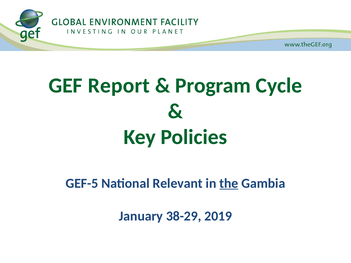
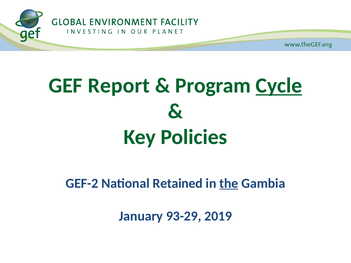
Cycle underline: none -> present
GEF-5: GEF-5 -> GEF-2
Relevant: Relevant -> Retained
38-29: 38-29 -> 93-29
